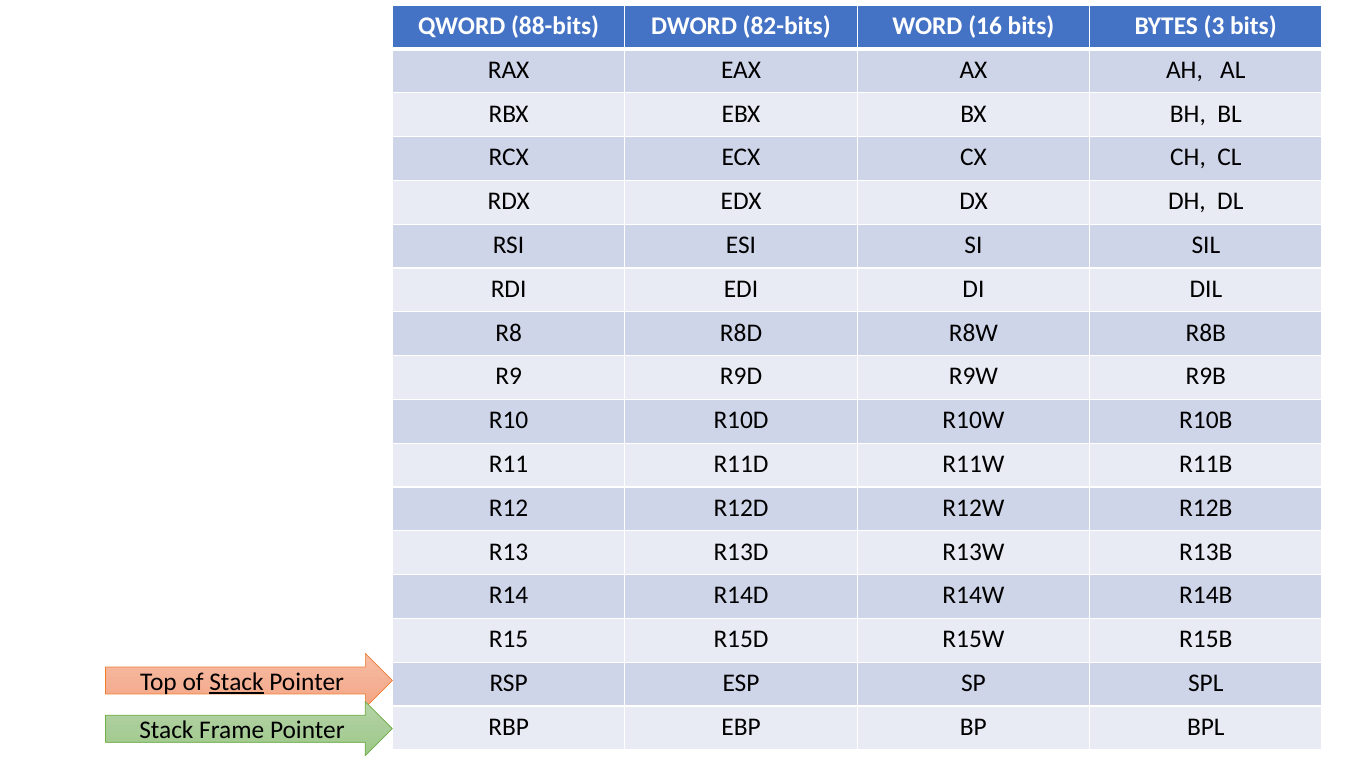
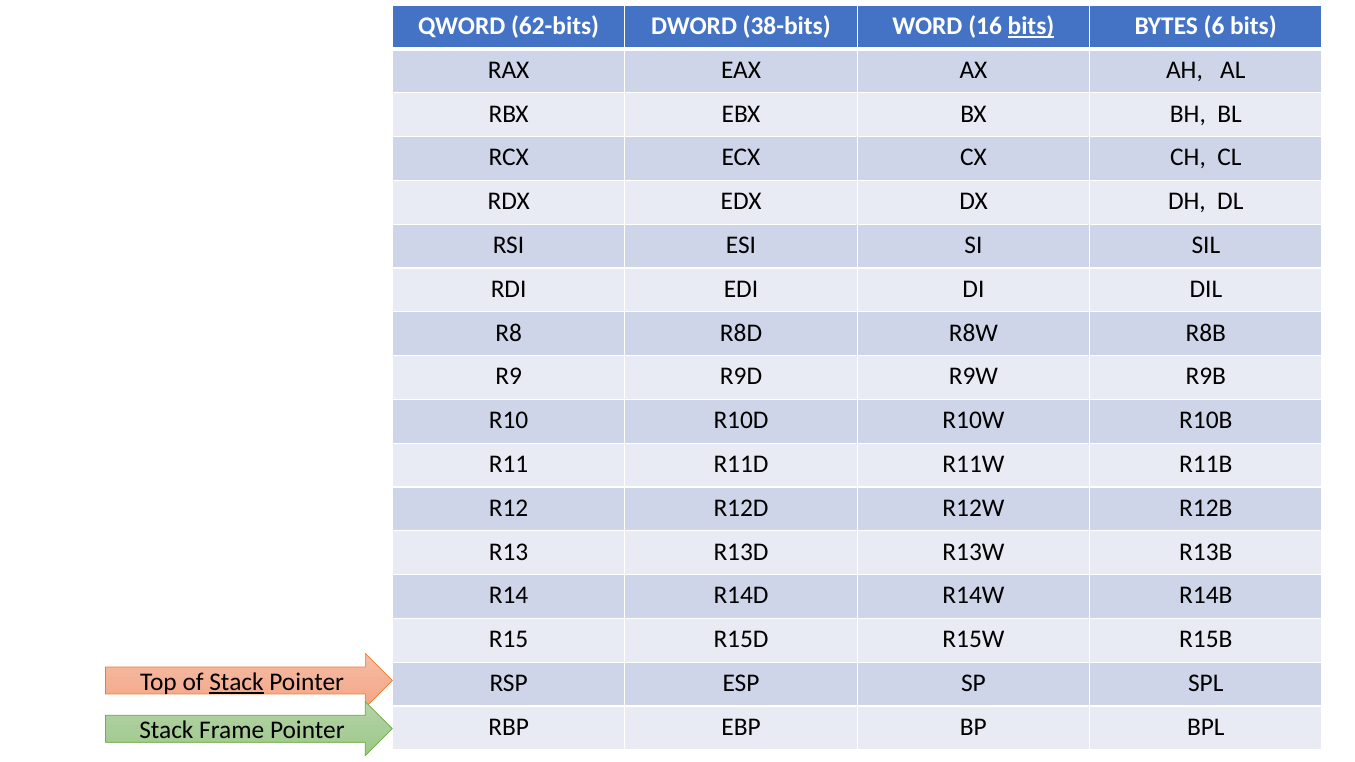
88-bits: 88-bits -> 62-bits
82-bits: 82-bits -> 38-bits
bits at (1031, 26) underline: none -> present
3: 3 -> 6
